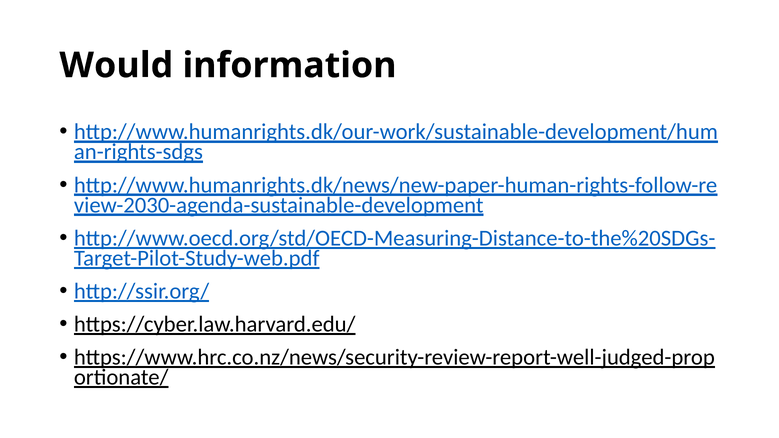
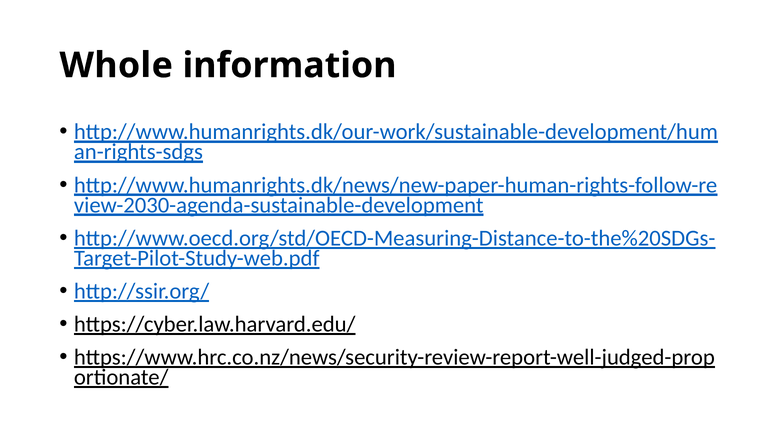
Would: Would -> Whole
